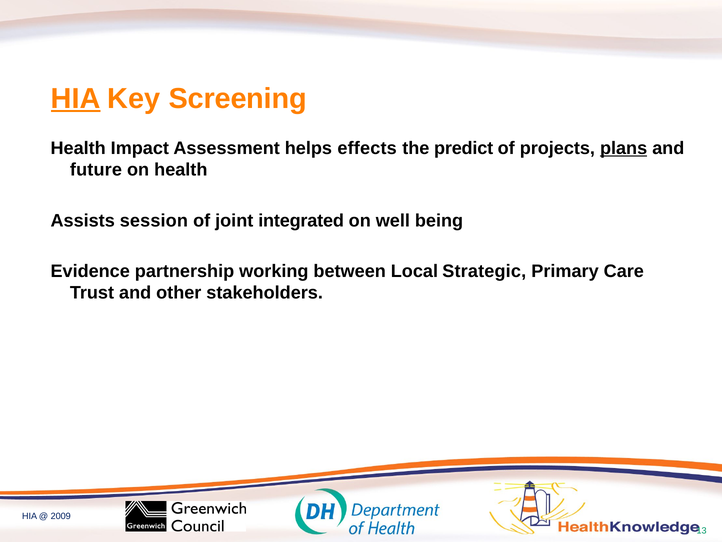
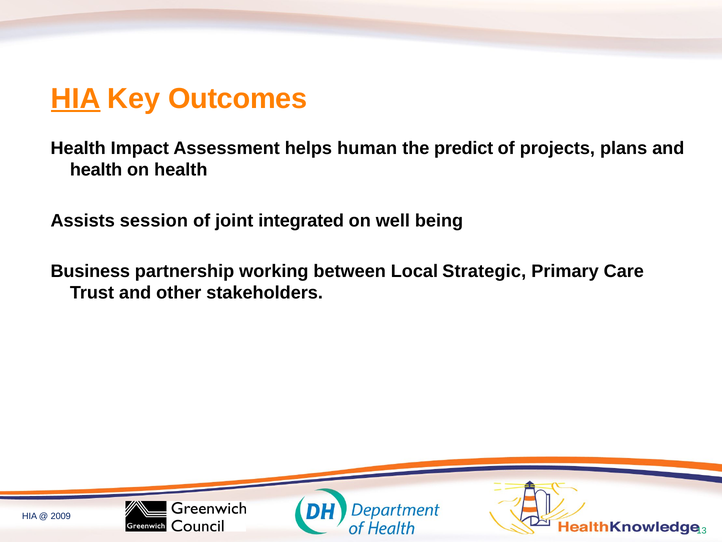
Screening: Screening -> Outcomes
effects: effects -> human
plans underline: present -> none
future at (96, 170): future -> health
Evidence: Evidence -> Business
